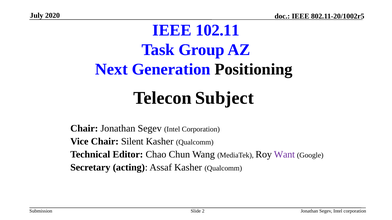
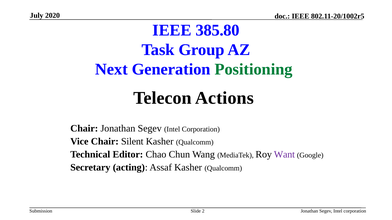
102.11: 102.11 -> 385.80
Positioning colour: black -> green
Subject: Subject -> Actions
